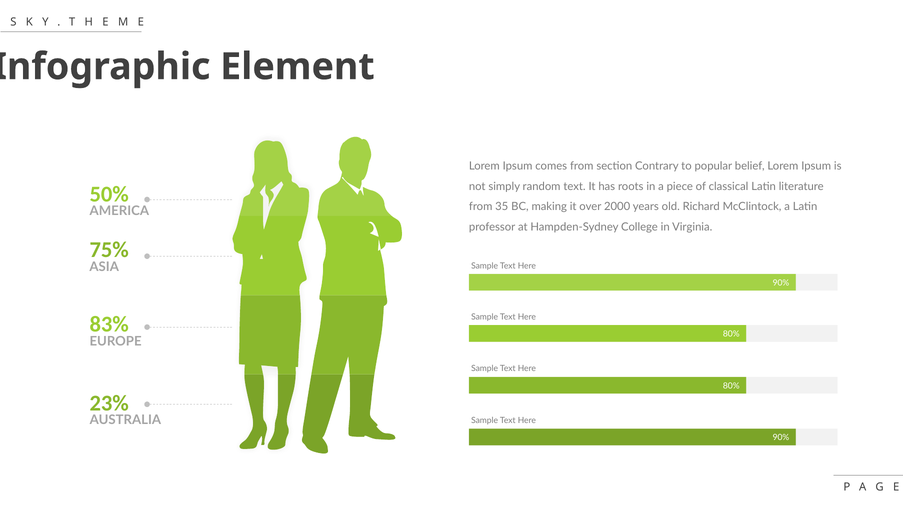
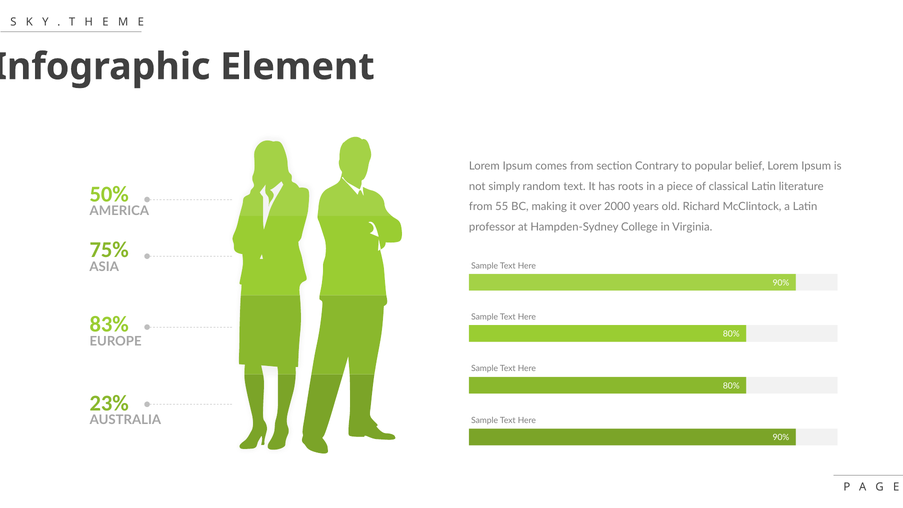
35: 35 -> 55
